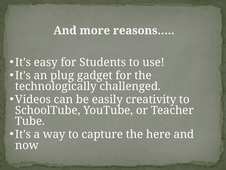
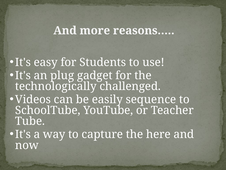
creativity: creativity -> sequence
